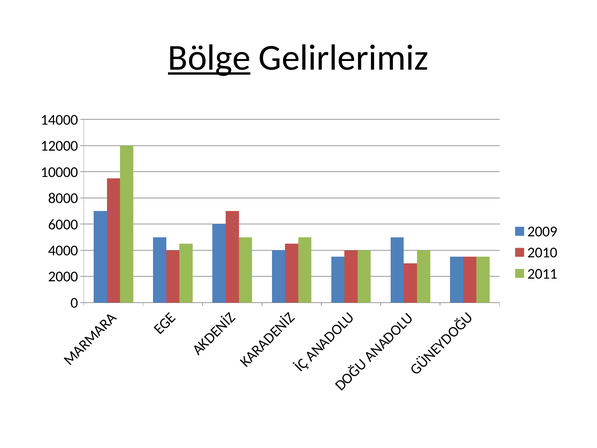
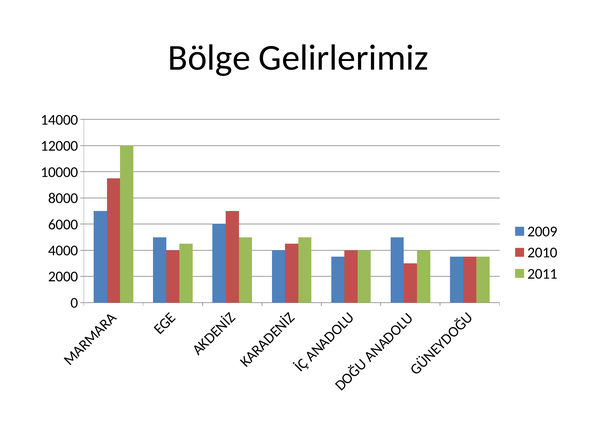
Bölge underline: present -> none
